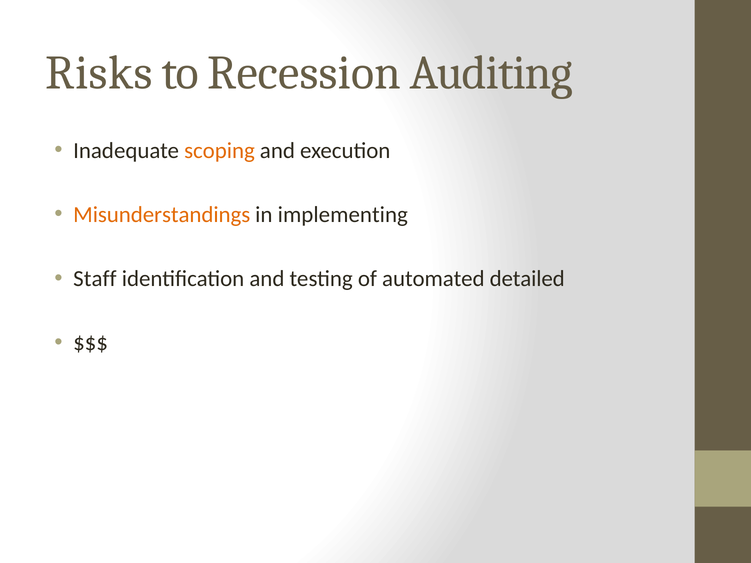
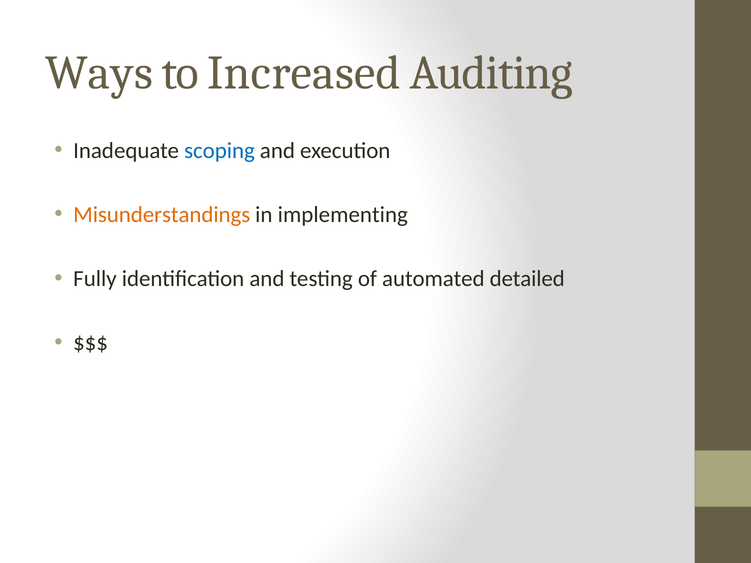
Risks: Risks -> Ways
Recession: Recession -> Increased
scoping colour: orange -> blue
Staff: Staff -> Fully
